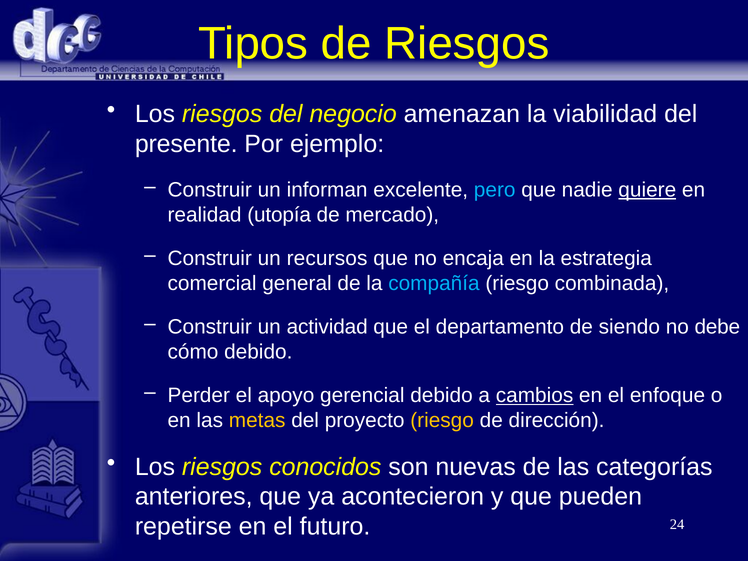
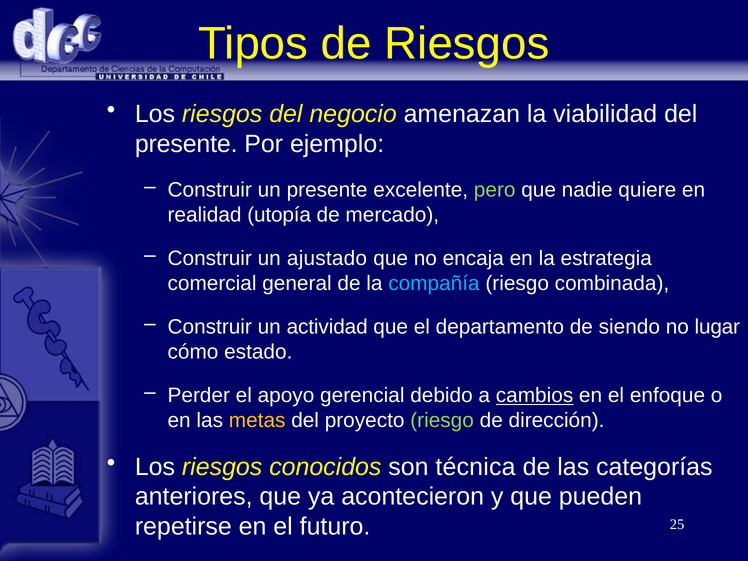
un informan: informan -> presente
pero colour: light blue -> light green
quiere underline: present -> none
recursos: recursos -> ajustado
debe: debe -> lugar
cómo debido: debido -> estado
riesgo at (442, 420) colour: yellow -> light green
nuevas: nuevas -> técnica
24: 24 -> 25
